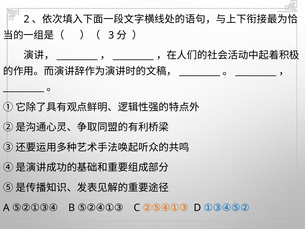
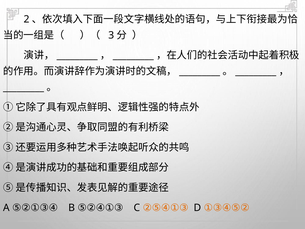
①③④⑤② colour: blue -> orange
